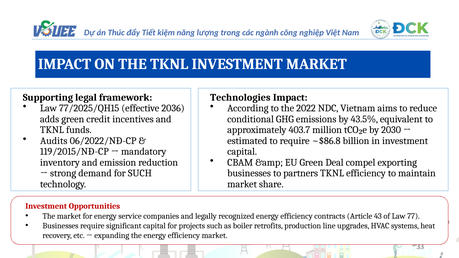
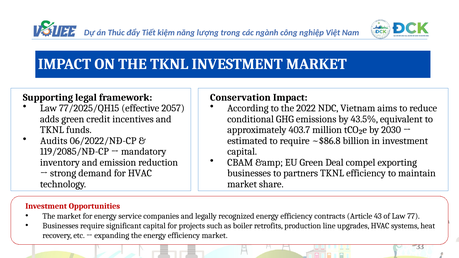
Technologies: Technologies -> Conservation
2036: 2036 -> 2057
119/2015/NĐ-CP: 119/2015/NĐ-CP -> 119/2085/NĐ-CP
for SUCH: SUCH -> HVAC
